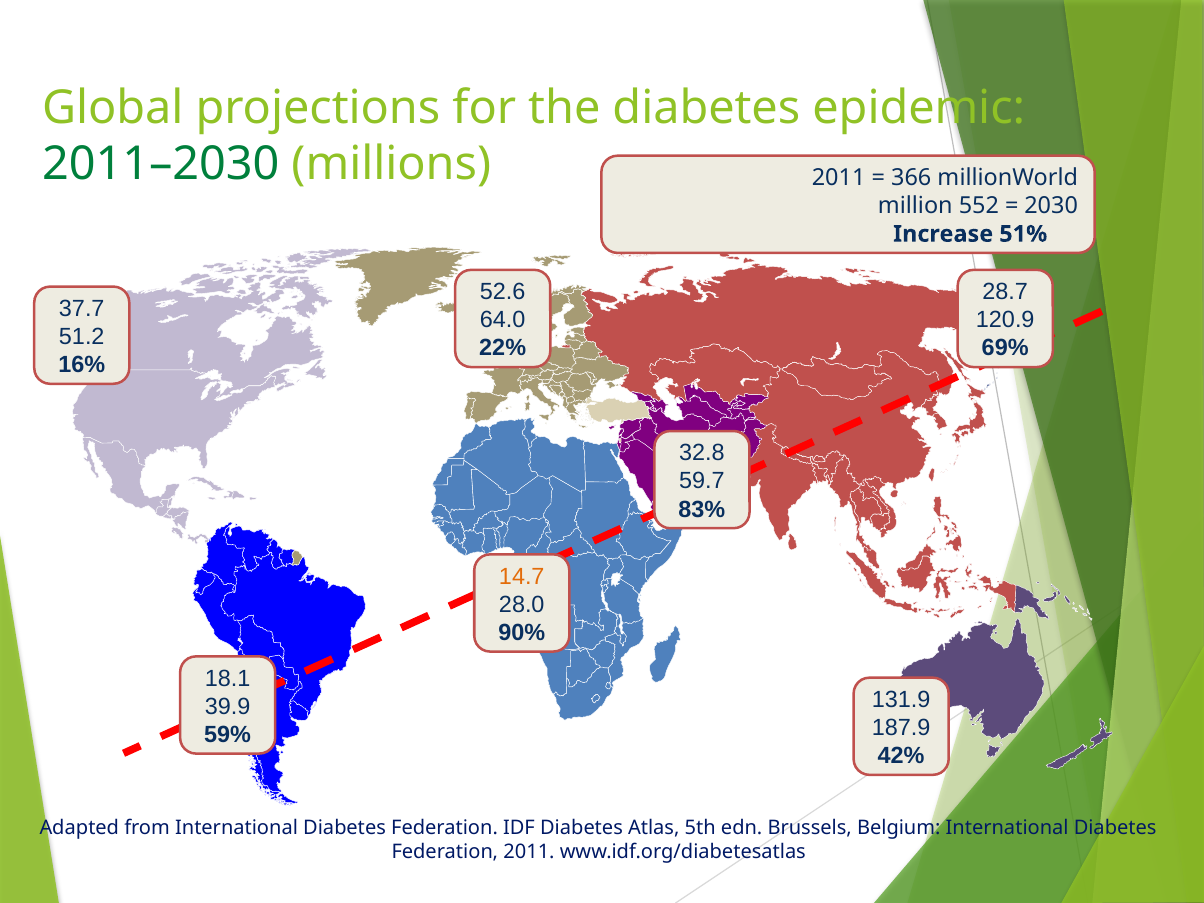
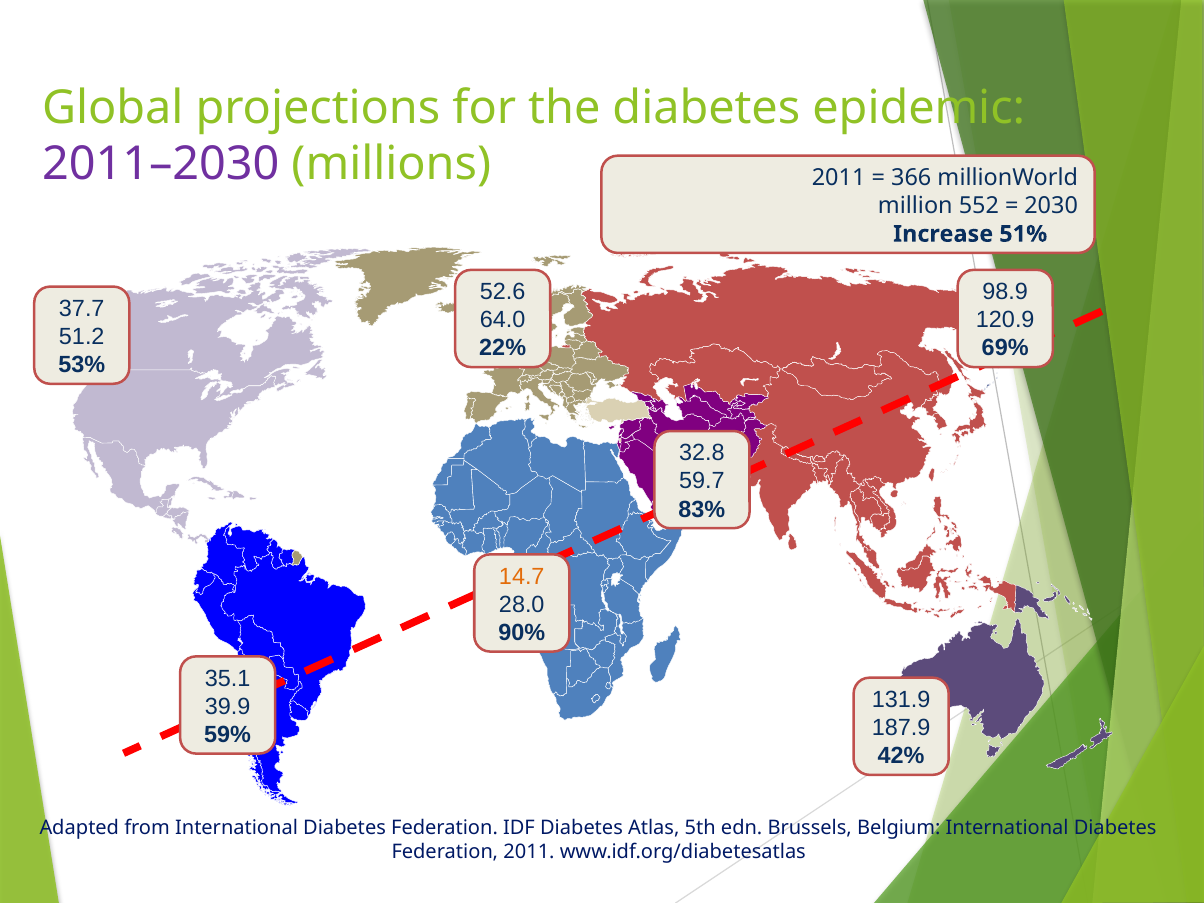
2011–2030 colour: green -> purple
28.7: 28.7 -> 98.9
16%: 16% -> 53%
18.1: 18.1 -> 35.1
